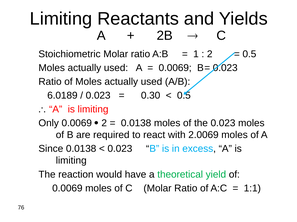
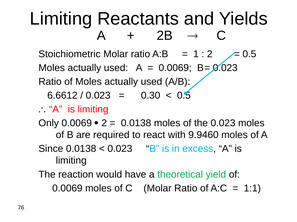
6.0189: 6.0189 -> 6.6612
2.0069: 2.0069 -> 9.9460
